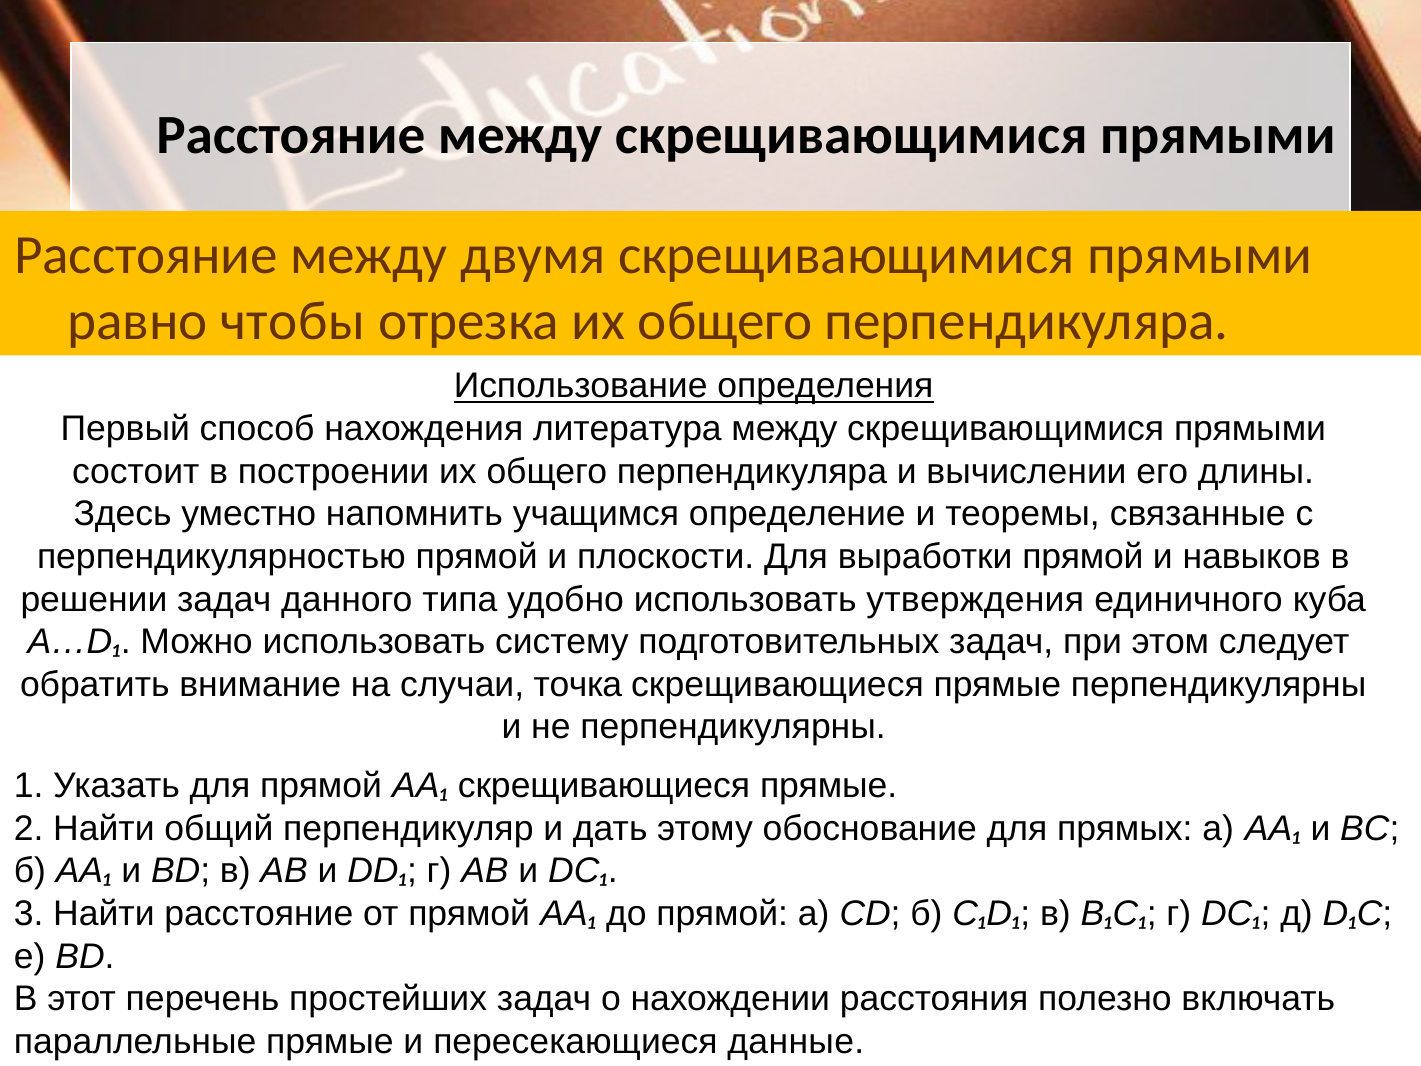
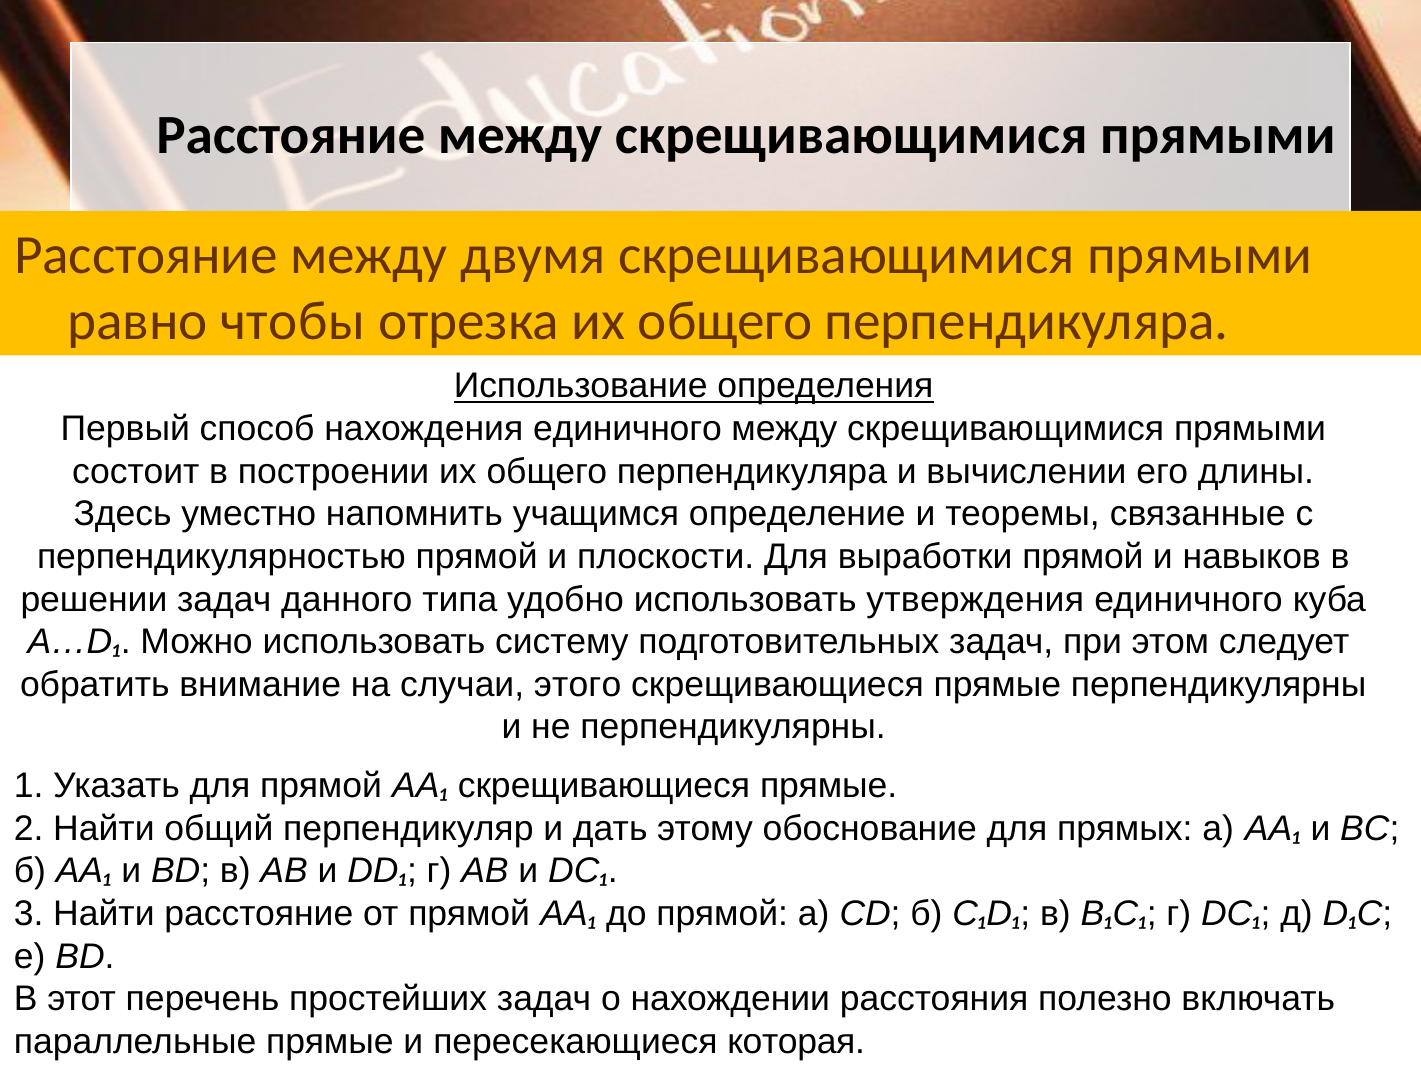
нахождения литература: литература -> единичного
точка: точка -> этого
данные: данные -> которая
